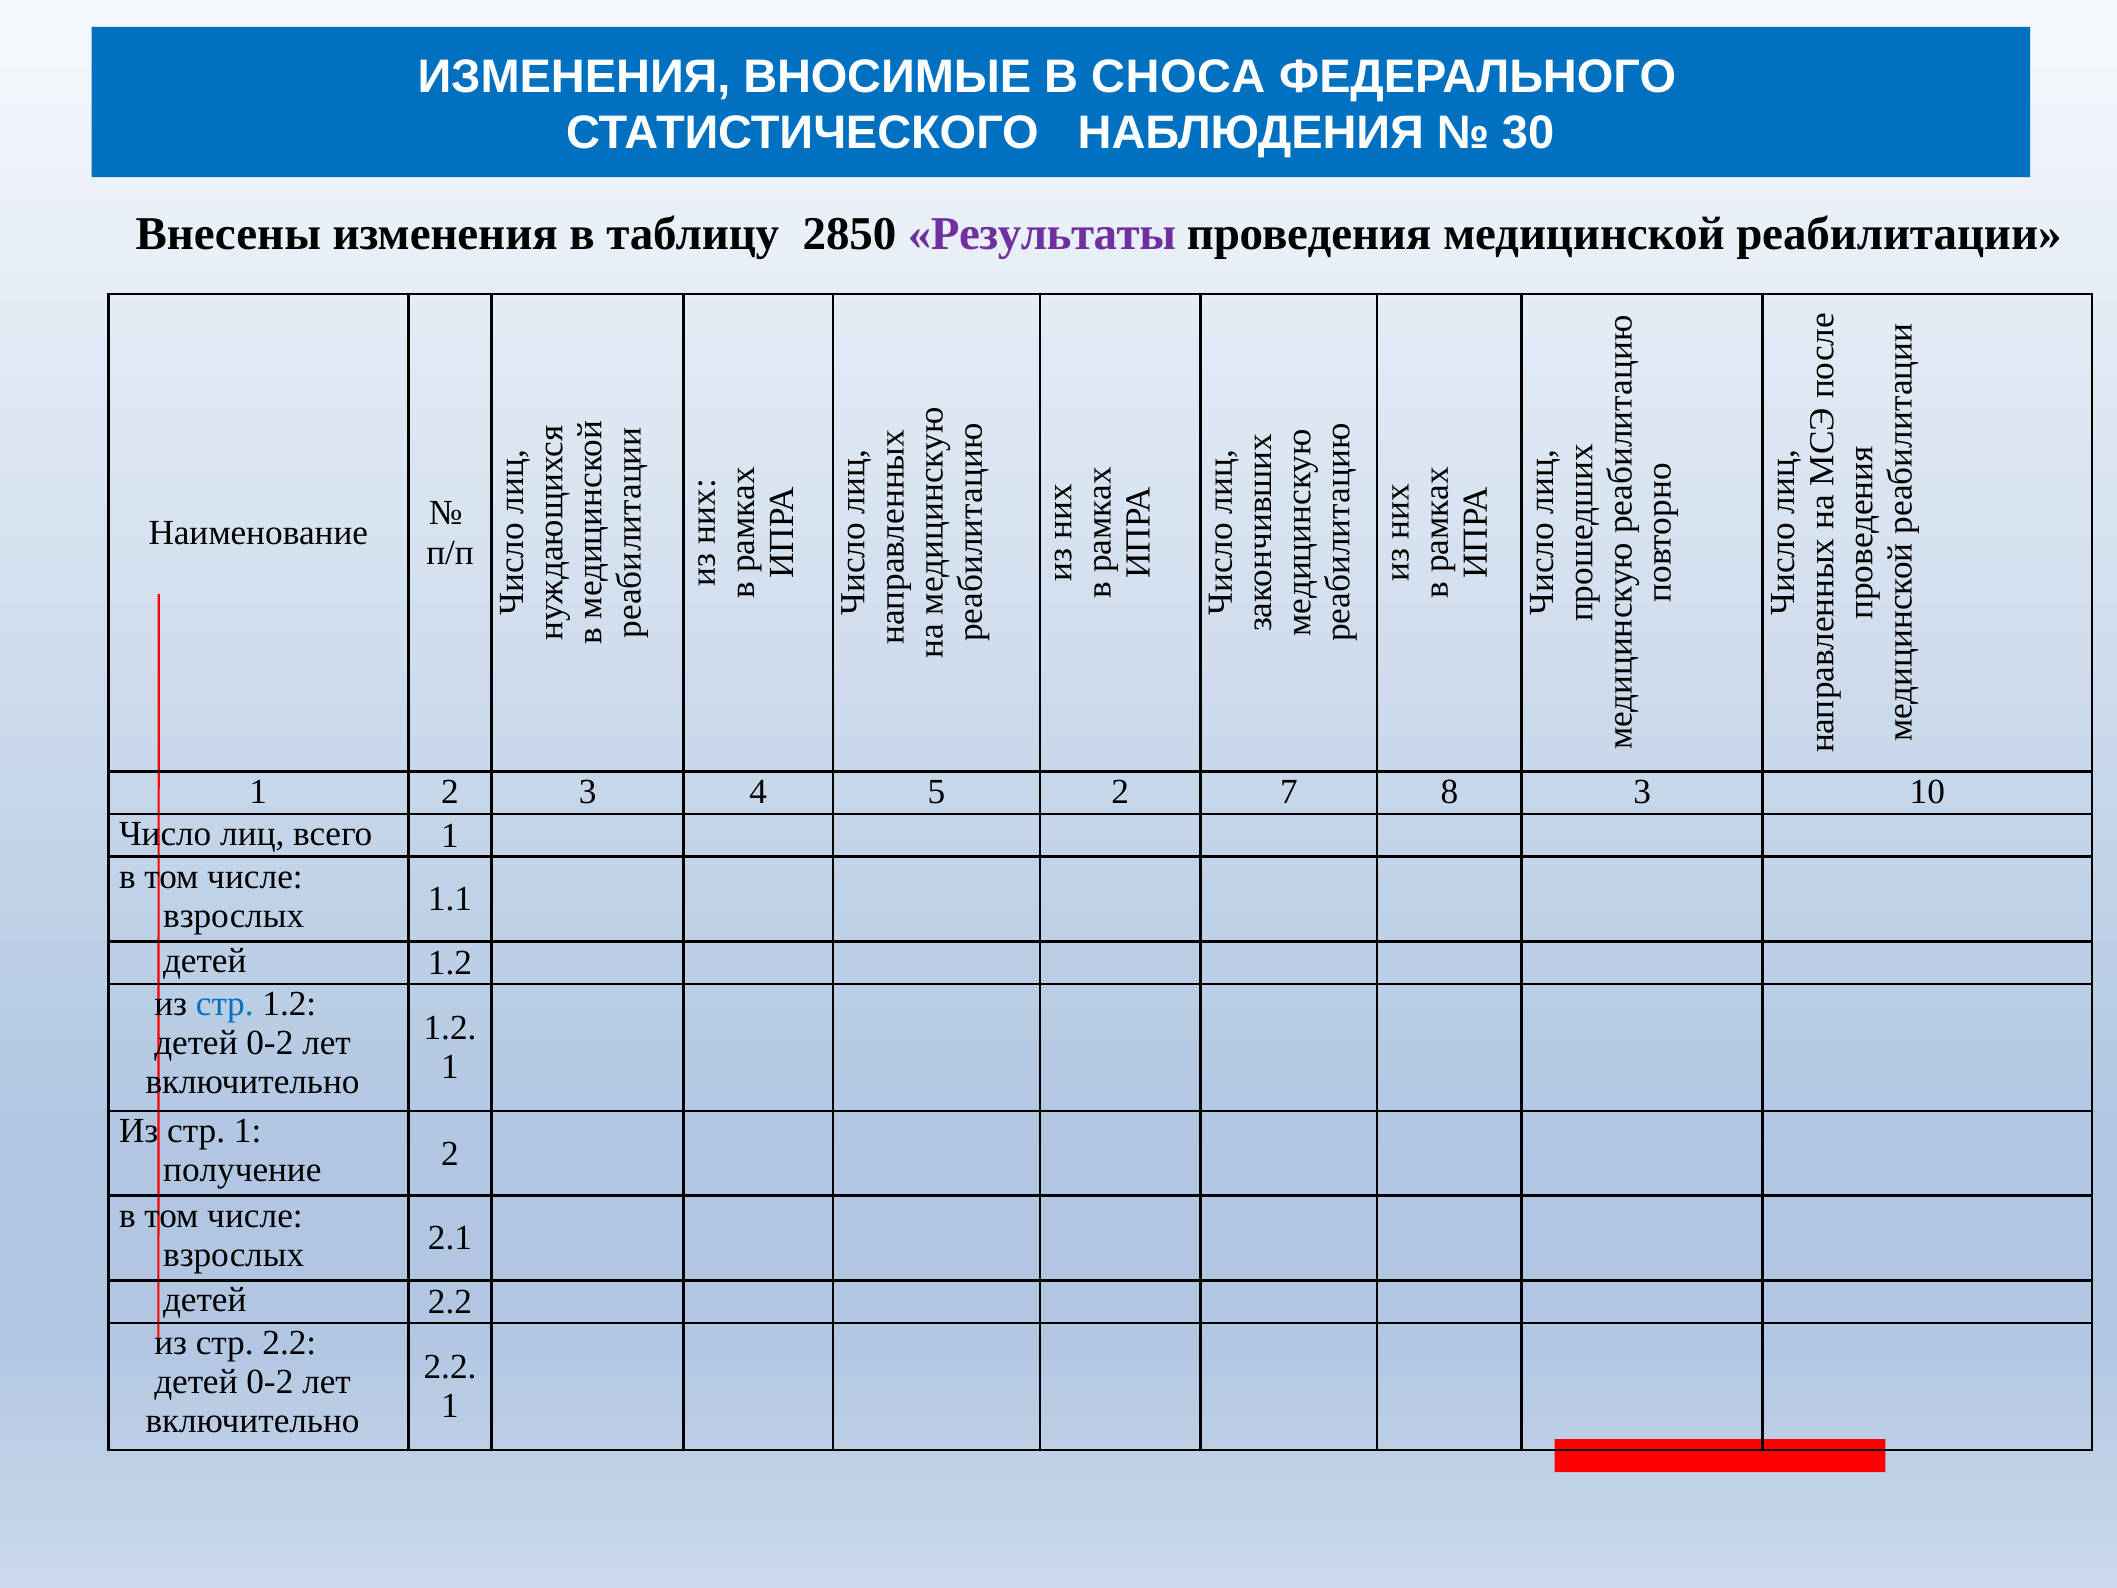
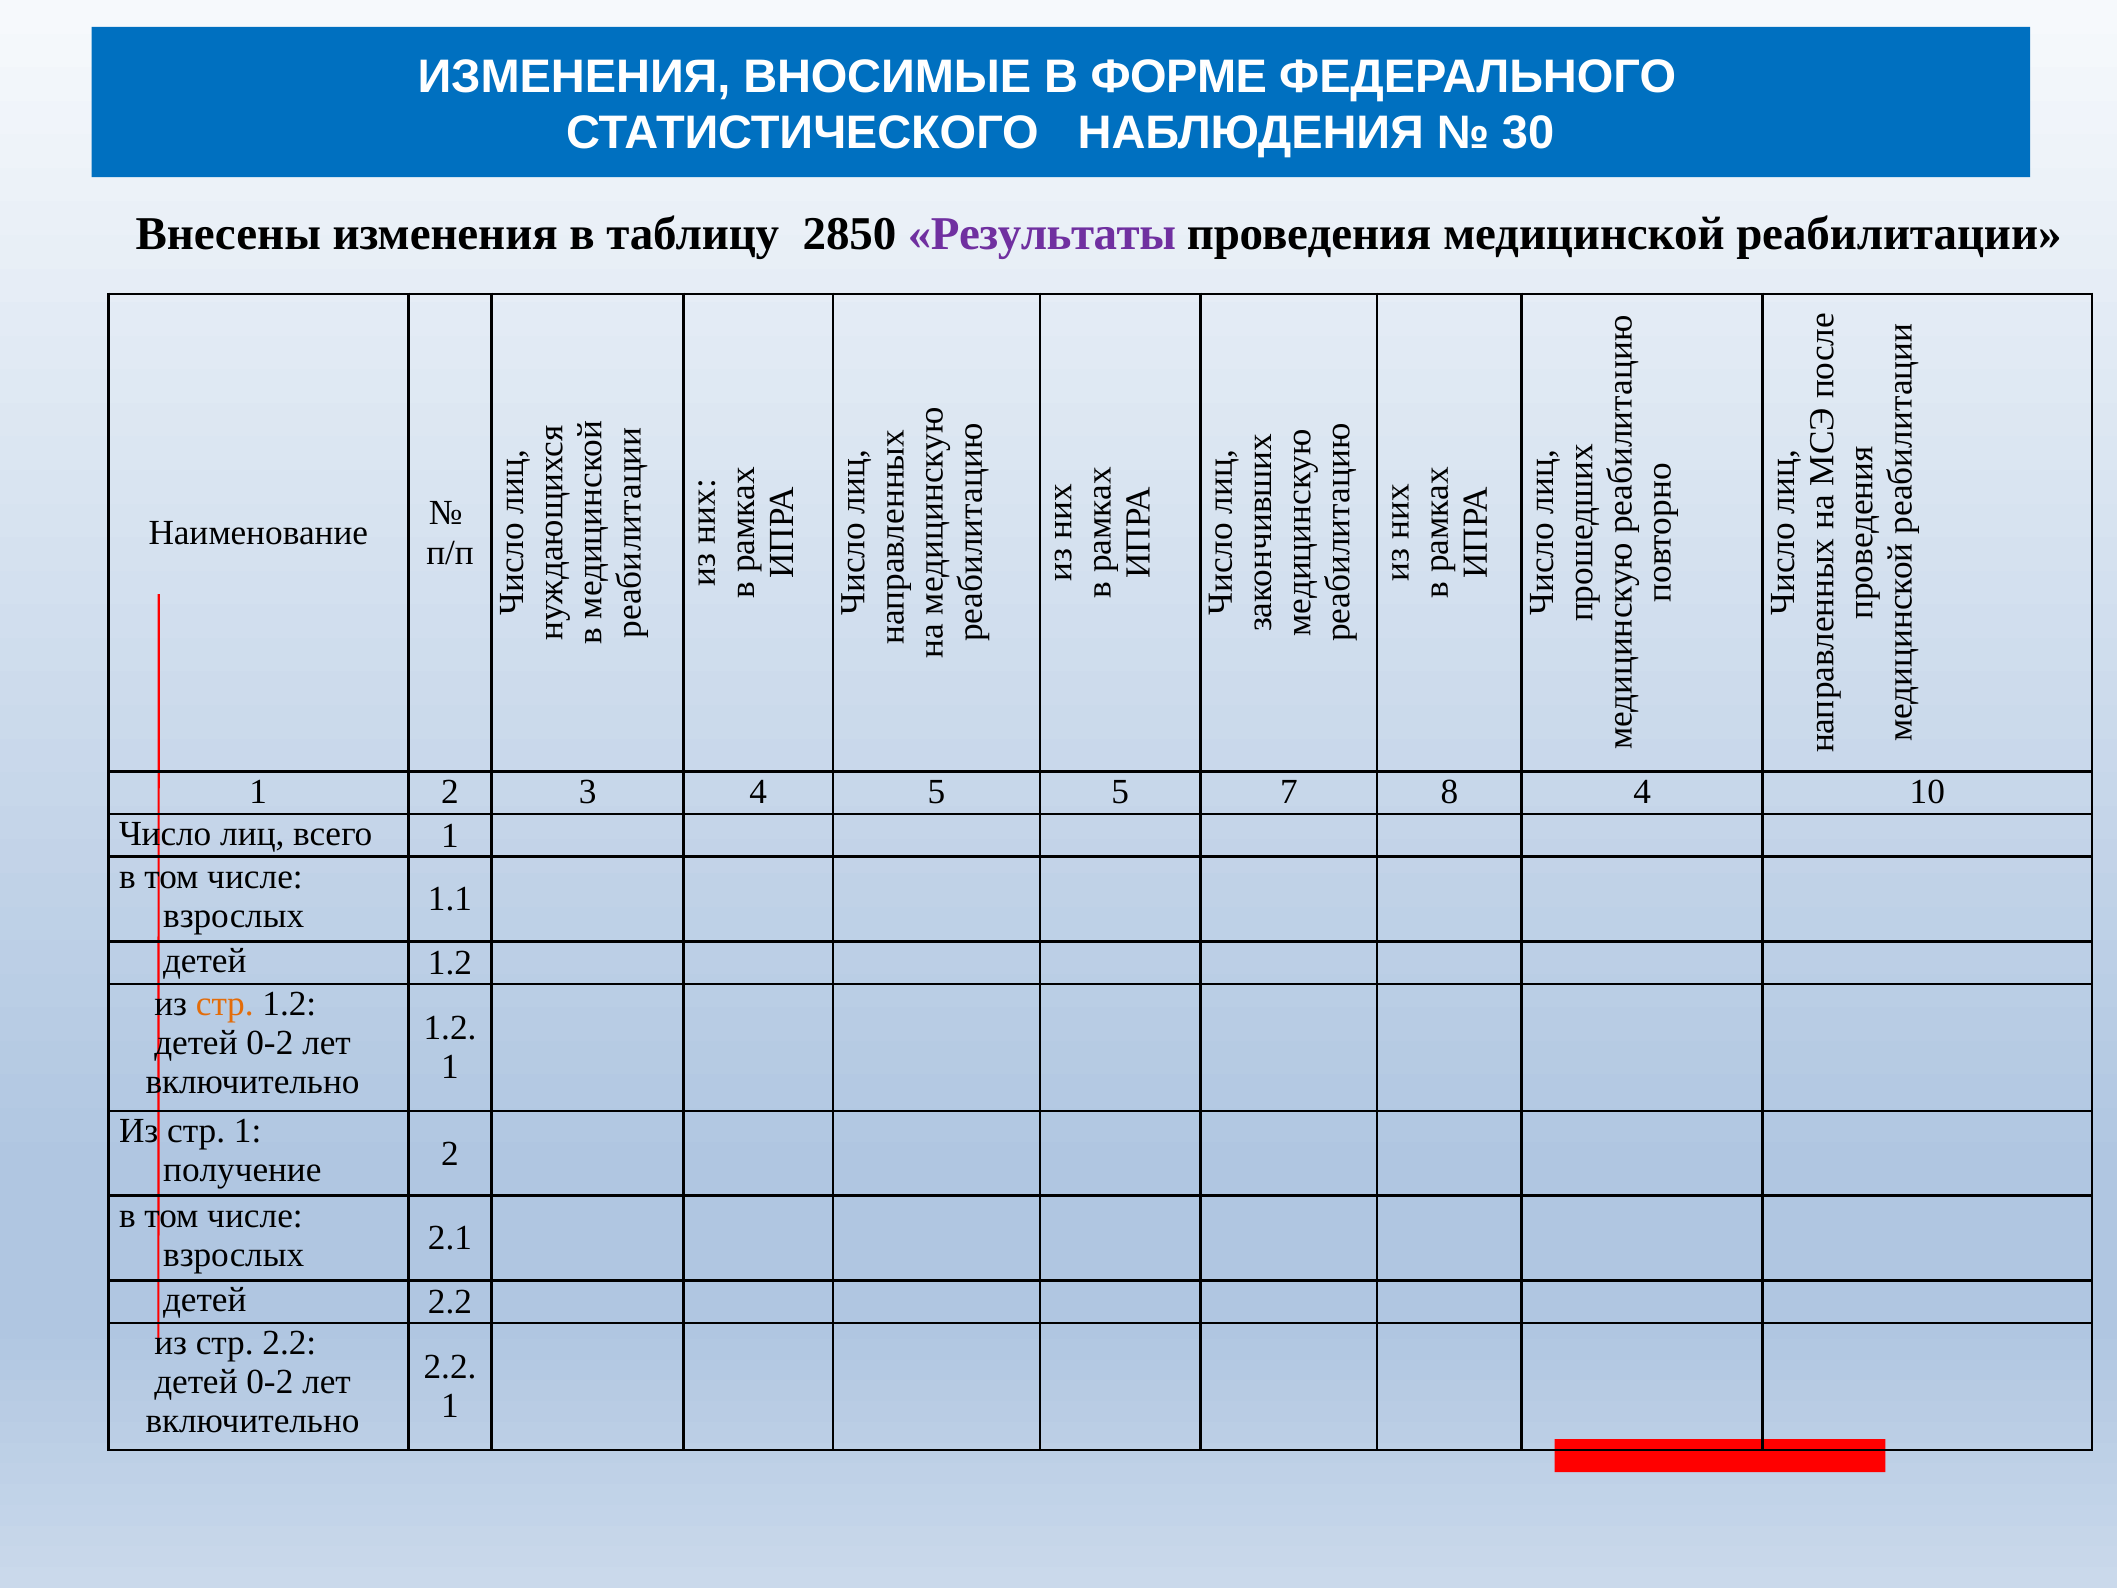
СНОСА: СНОСА -> ФОРМЕ
5 2: 2 -> 5
8 3: 3 -> 4
стр at (225, 1003) colour: blue -> orange
